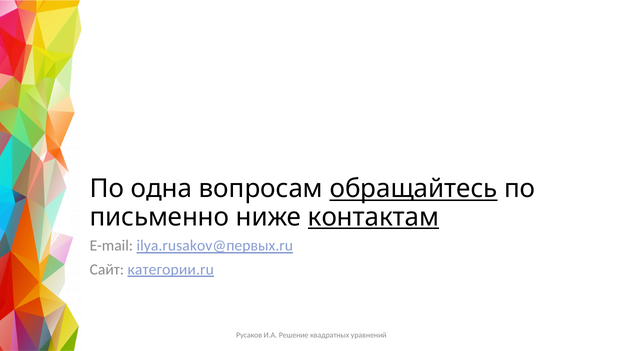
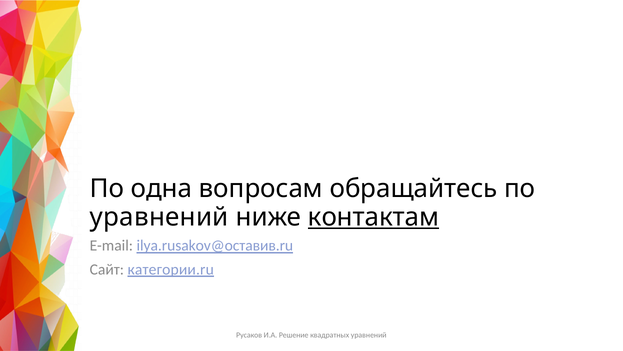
обращайтесь underline: present -> none
письменно at (159, 217): письменно -> уравнений
ilya.rusakov@первых.ru: ilya.rusakov@первых.ru -> ilya.rusakov@оставив.ru
